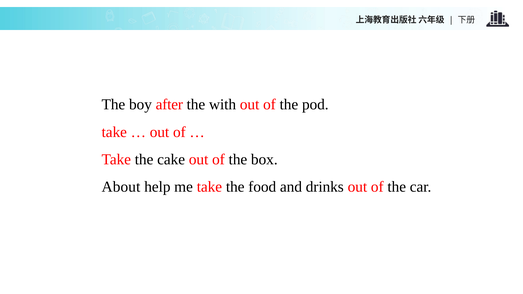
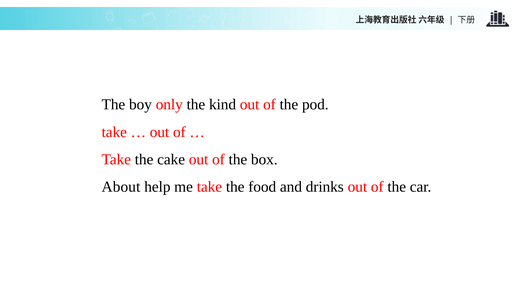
after: after -> only
with: with -> kind
